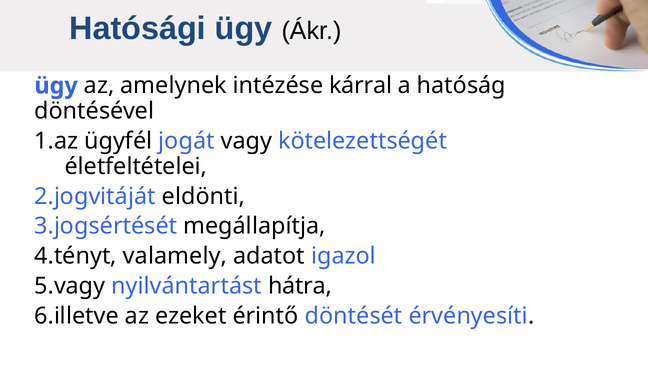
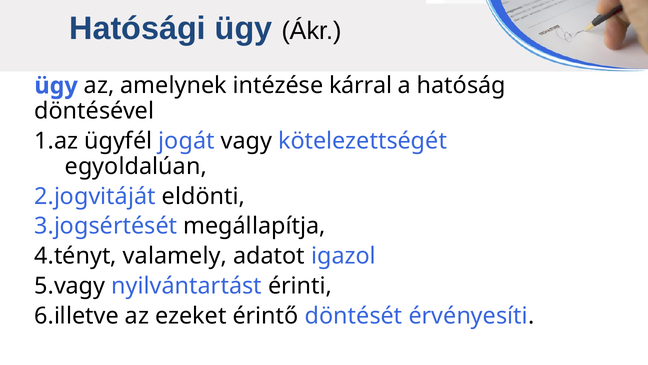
életfeltételei: életfeltételei -> egyoldalúan
hátra: hátra -> érinti
